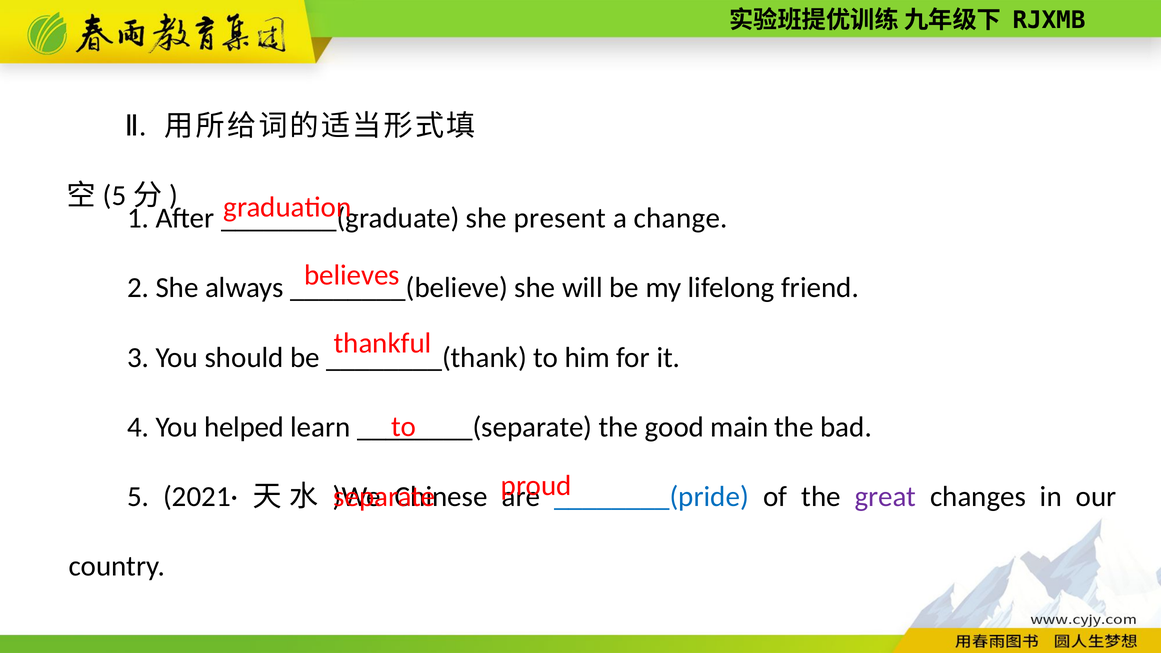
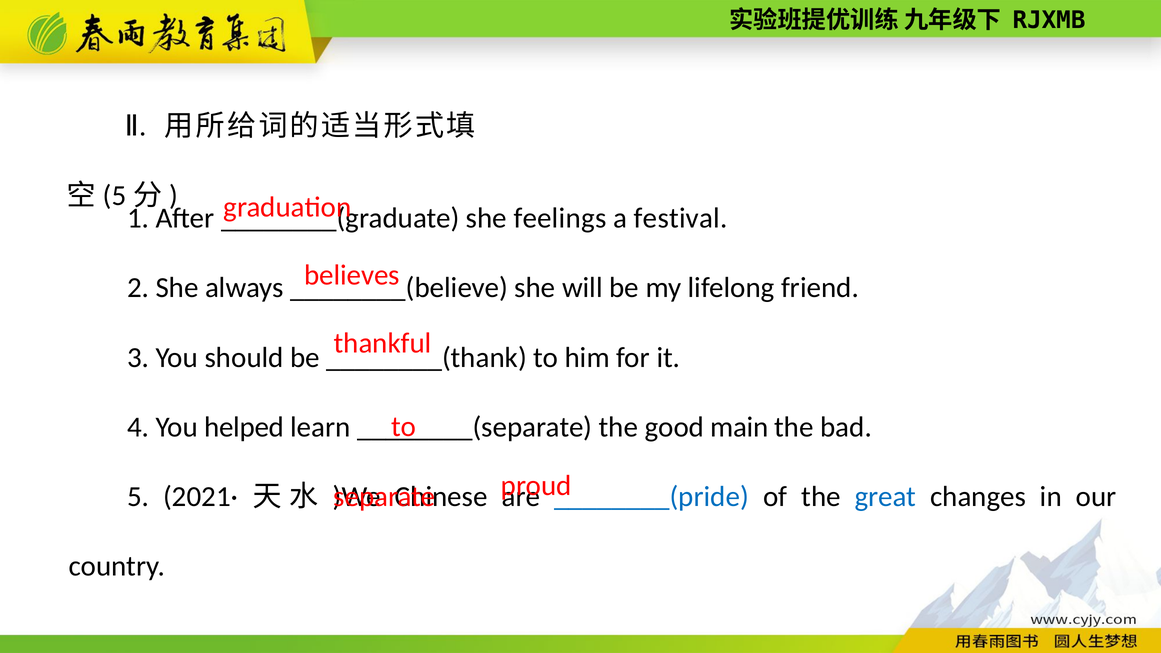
present: present -> feelings
change: change -> festival
great colour: purple -> blue
